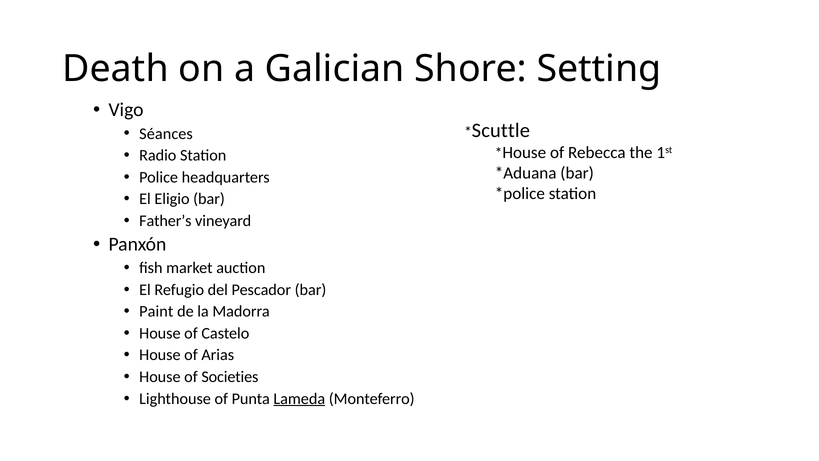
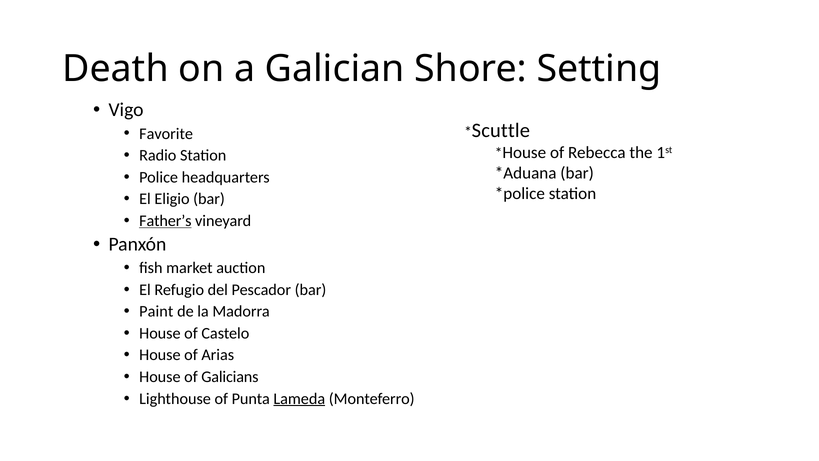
Séances: Séances -> Favorite
Father’s underline: none -> present
Societies: Societies -> Galicians
